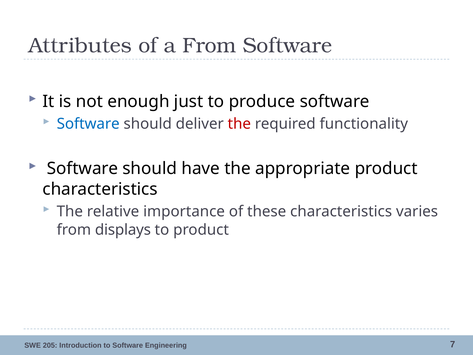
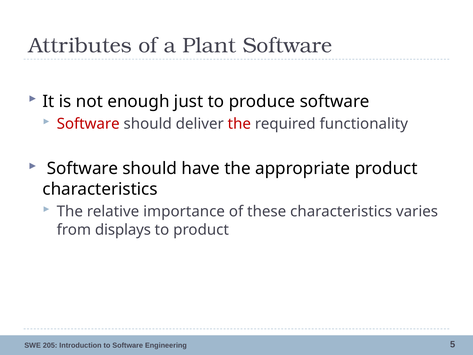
a From: From -> Plant
Software at (88, 124) colour: blue -> red
7: 7 -> 5
